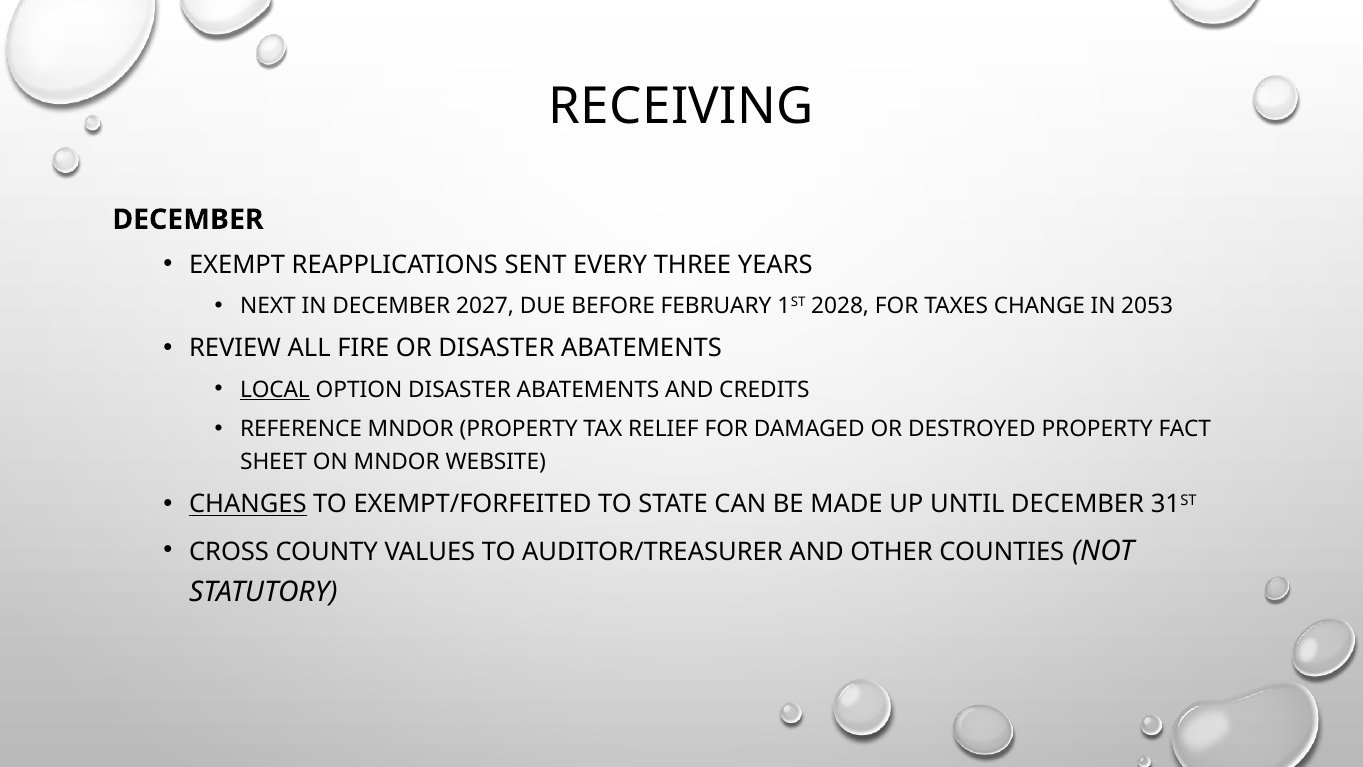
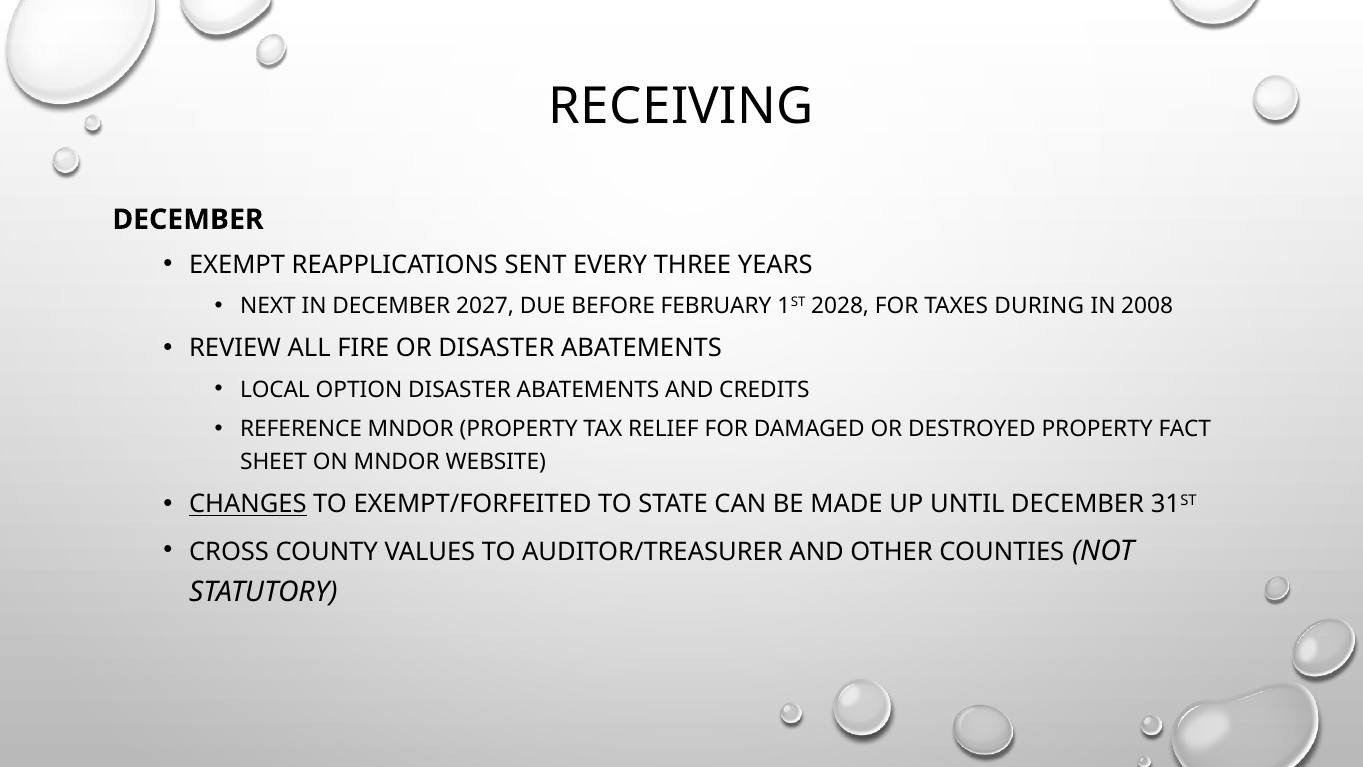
CHANGE: CHANGE -> DURING
2053: 2053 -> 2008
LOCAL underline: present -> none
